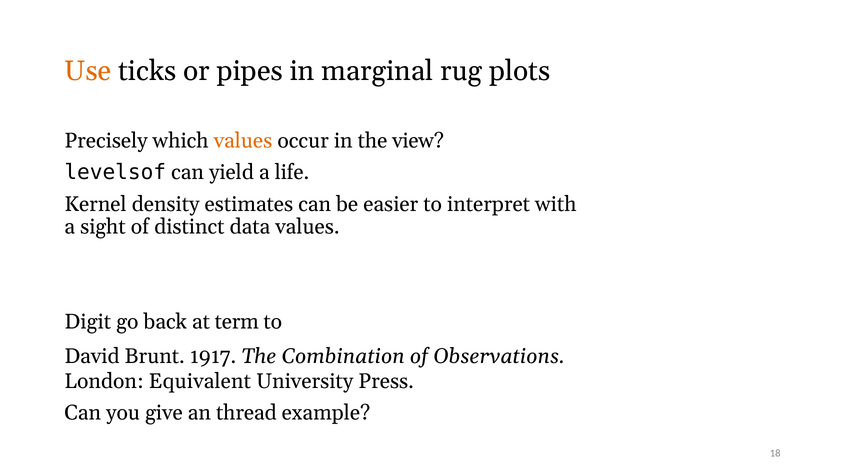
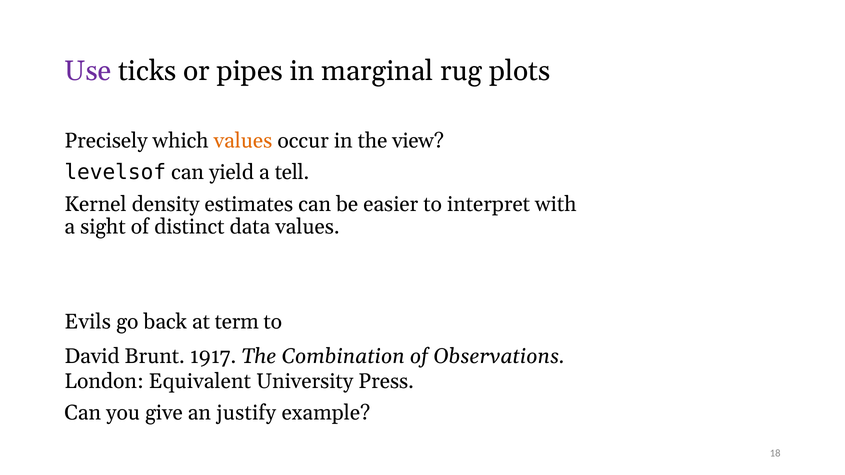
Use colour: orange -> purple
life: life -> tell
Digit: Digit -> Evils
thread: thread -> justify
